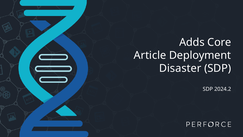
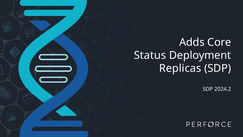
Article: Article -> Status
Disaster: Disaster -> Replicas
